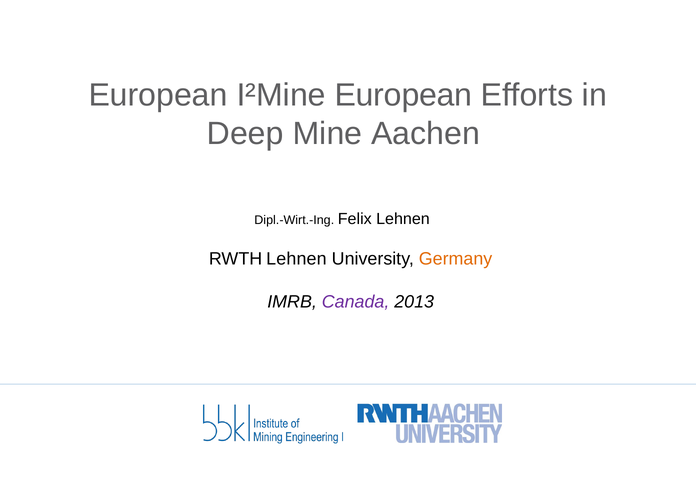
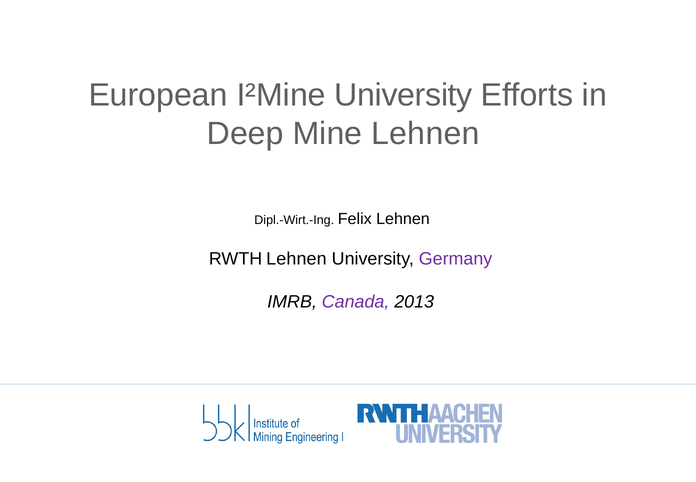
I²Mine European: European -> University
Mine Aachen: Aachen -> Lehnen
Germany colour: orange -> purple
